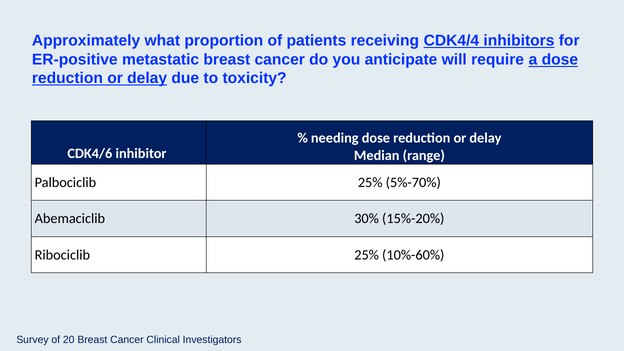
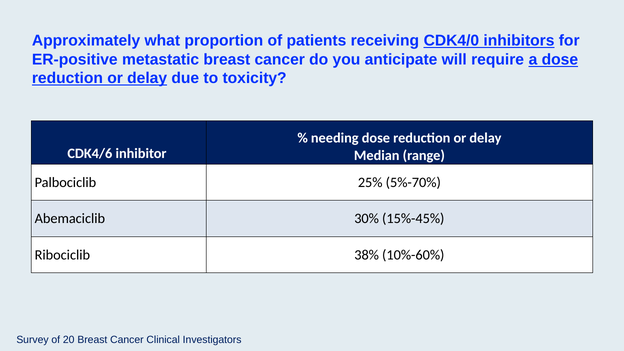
CDK4/4: CDK4/4 -> CDK4/0
15%-20%: 15%-20% -> 15%-45%
Ribociclib 25%: 25% -> 38%
